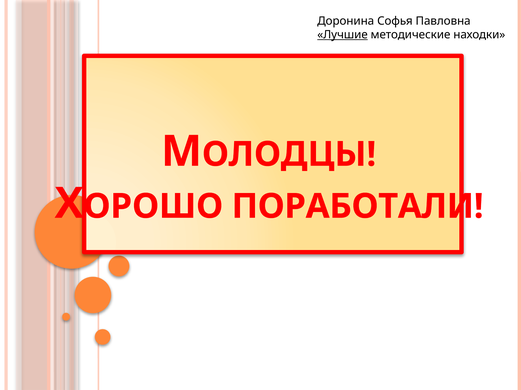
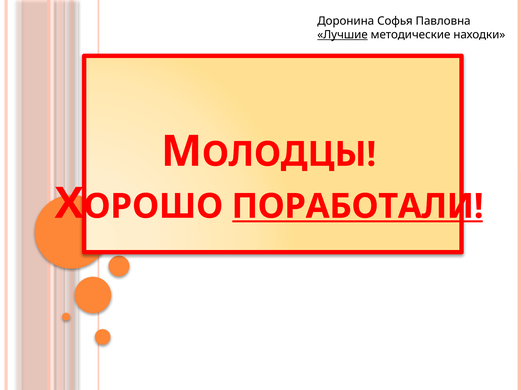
ПОРАБОТАЛИ underline: none -> present
